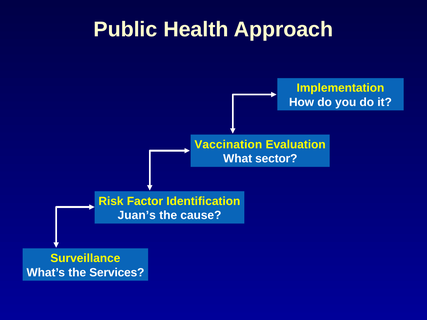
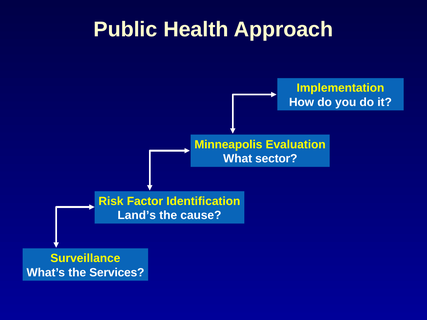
Vaccination: Vaccination -> Minneapolis
Juan’s: Juan’s -> Land’s
